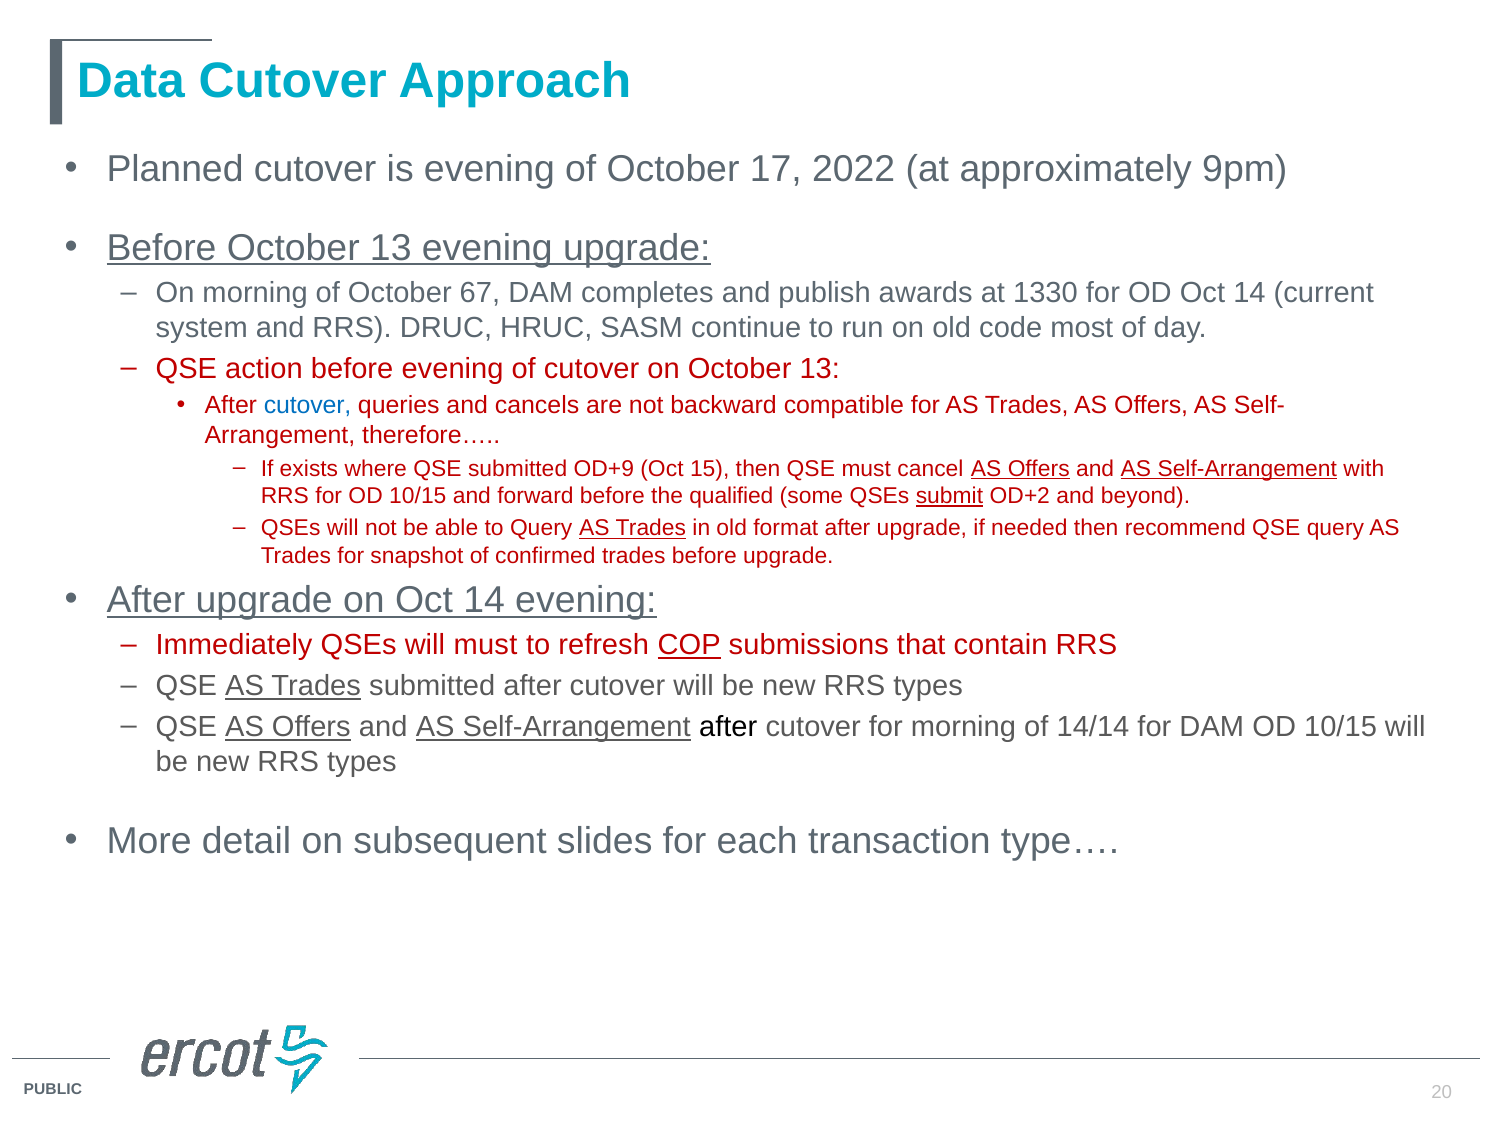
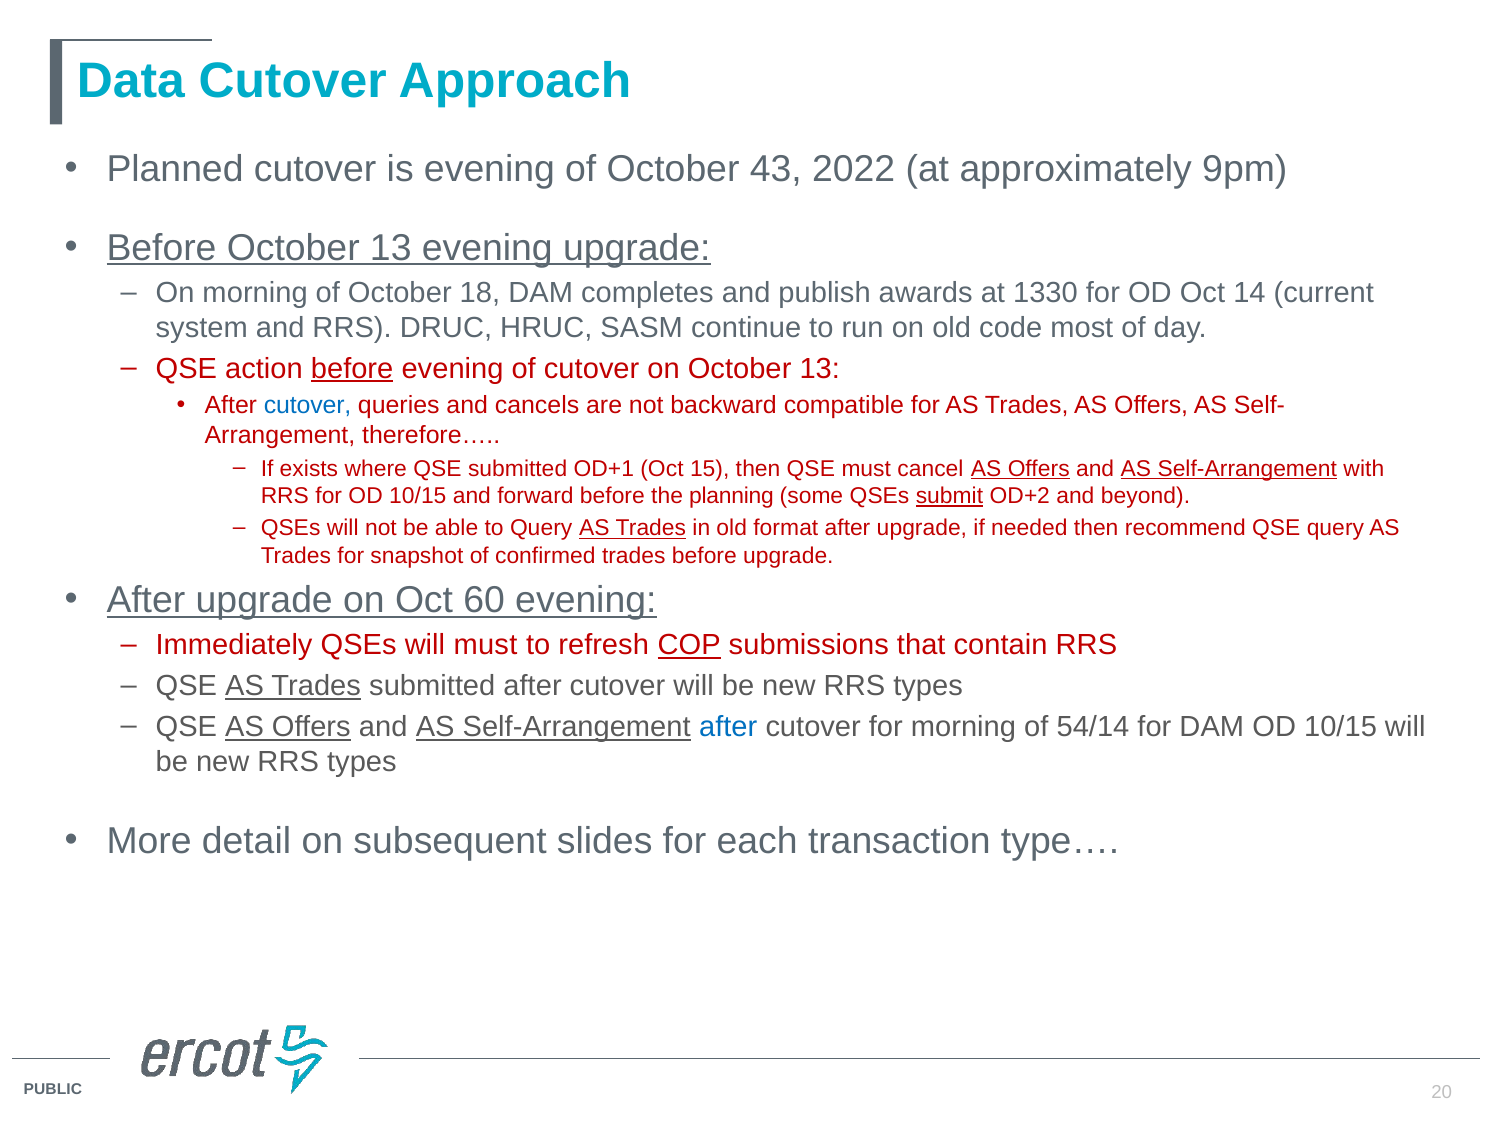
17: 17 -> 43
67: 67 -> 18
before at (352, 369) underline: none -> present
OD+9: OD+9 -> OD+1
qualified: qualified -> planning
on Oct 14: 14 -> 60
after at (728, 727) colour: black -> blue
14/14: 14/14 -> 54/14
